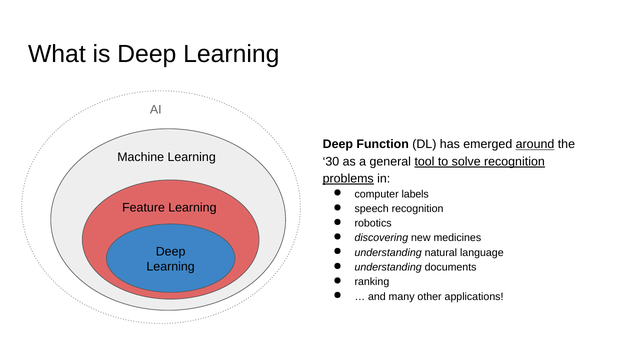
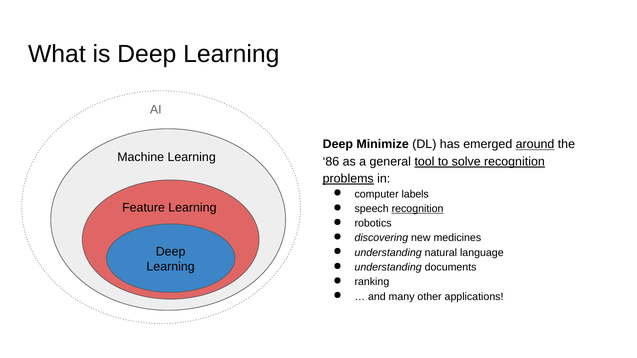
Function: Function -> Minimize
30: 30 -> 86
recognition at (418, 209) underline: none -> present
